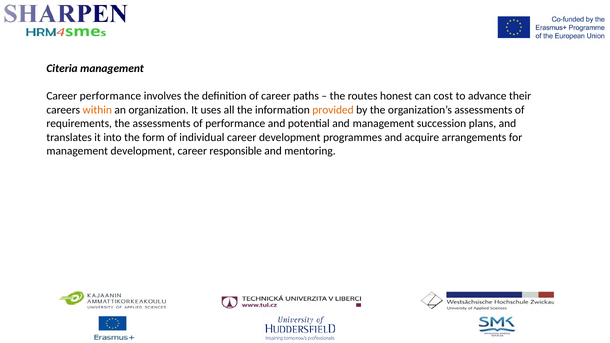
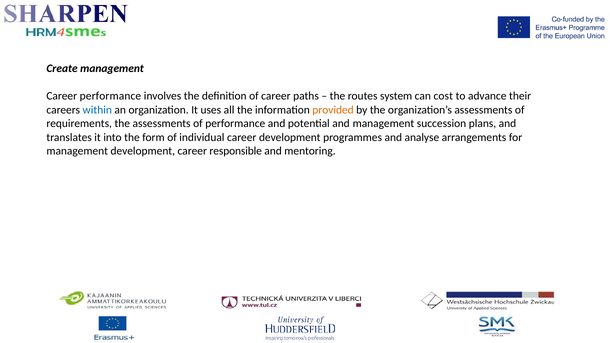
Citeria: Citeria -> Create
honest: honest -> system
within colour: orange -> blue
acquire: acquire -> analyse
